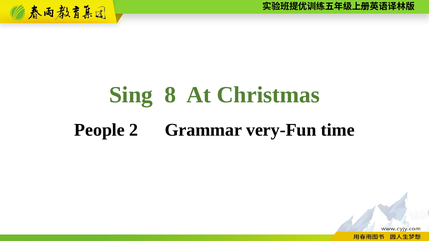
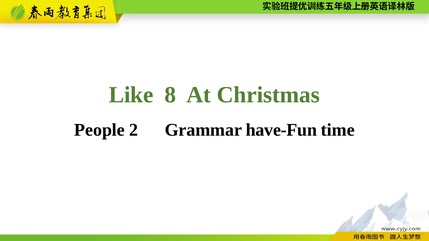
Sing: Sing -> Like
very-Fun: very-Fun -> have-Fun
